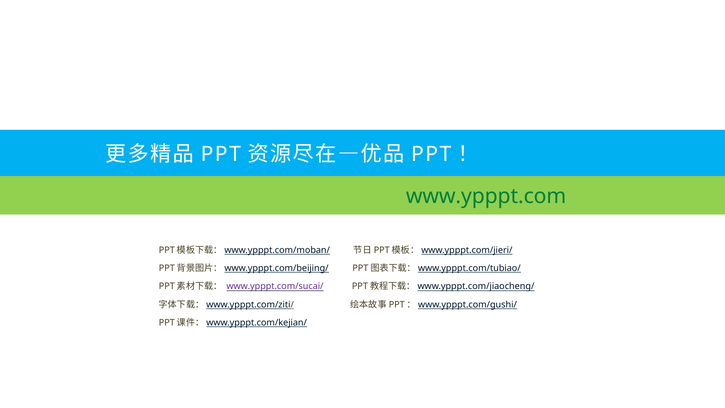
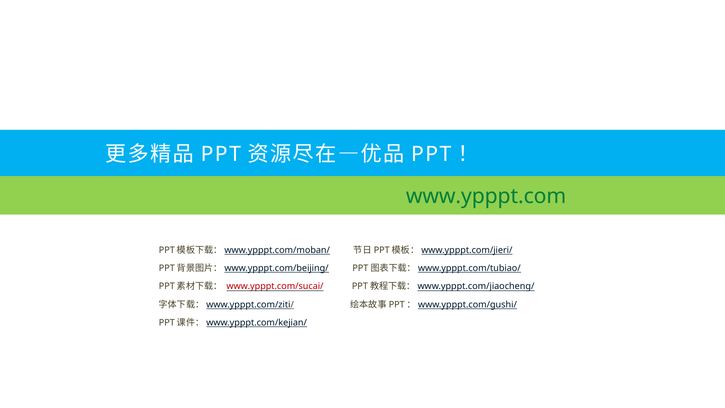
www.ypppt.com/sucai/ colour: purple -> red
